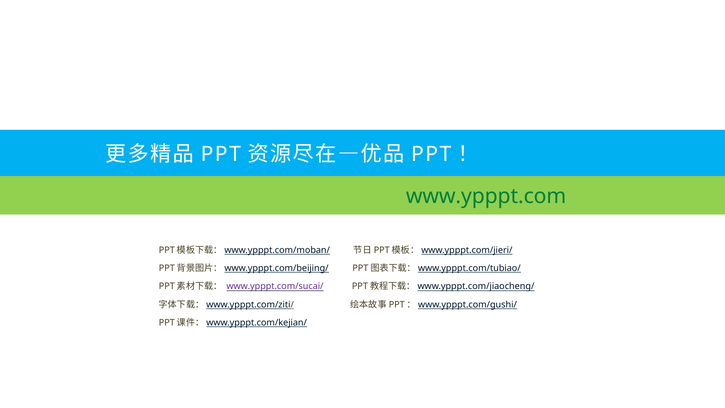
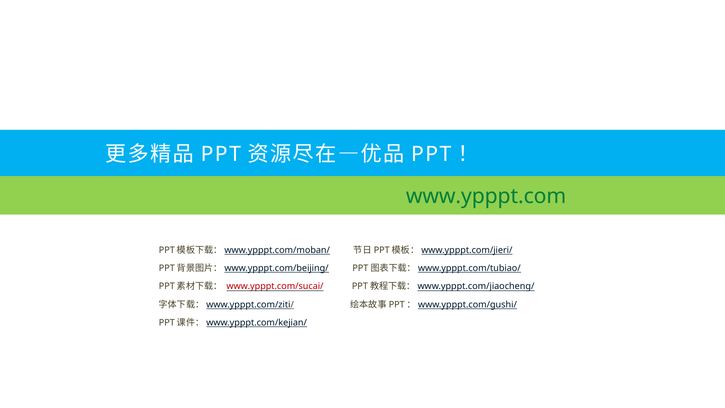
www.ypppt.com/sucai/ colour: purple -> red
